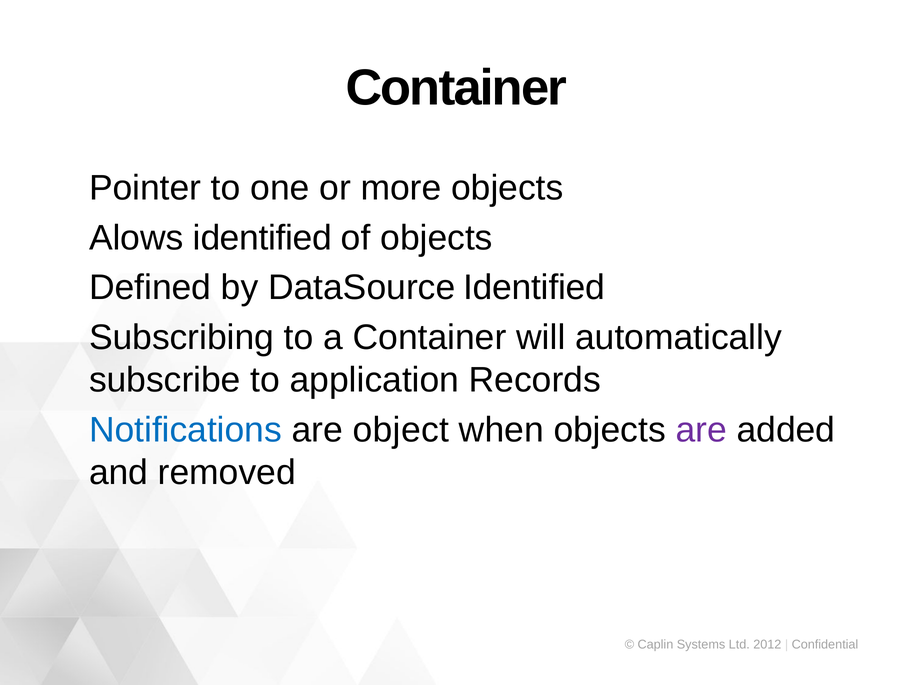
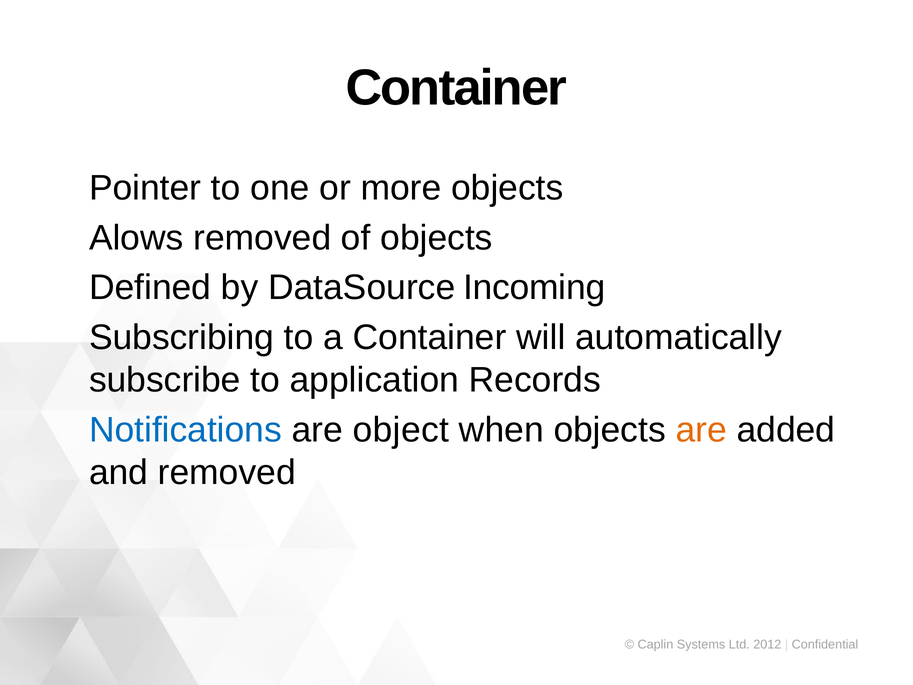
Alows identified: identified -> removed
DataSource Identified: Identified -> Incoming
are at (701, 430) colour: purple -> orange
